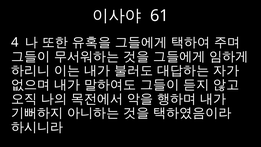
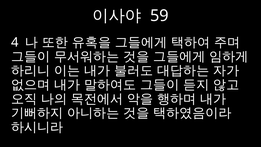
61: 61 -> 59
